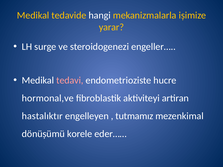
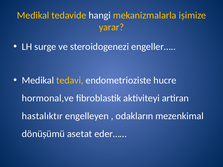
tedavi colour: pink -> yellow
tutmamız: tutmamız -> odakların
korele: korele -> asetat
